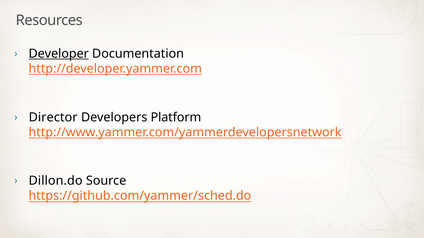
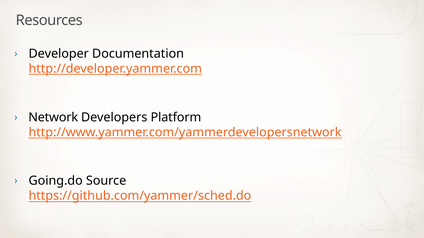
Developer underline: present -> none
Director: Director -> Network
Dillon.do: Dillon.do -> Going.do
